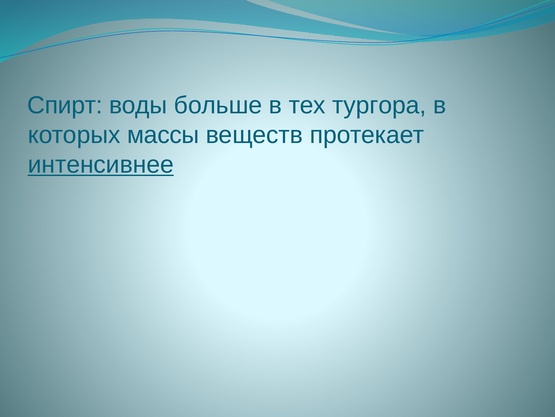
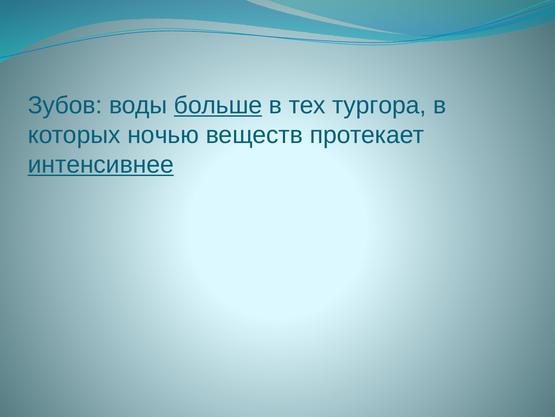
Спирт: Спирт -> Зубов
больше underline: none -> present
массы: массы -> ночью
